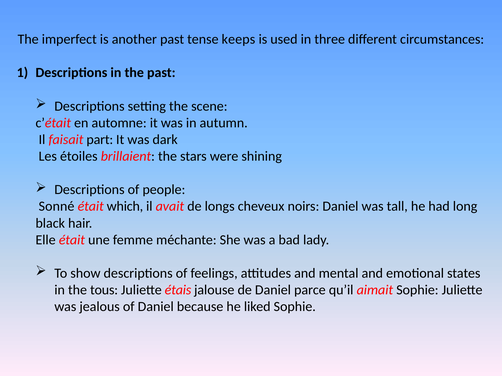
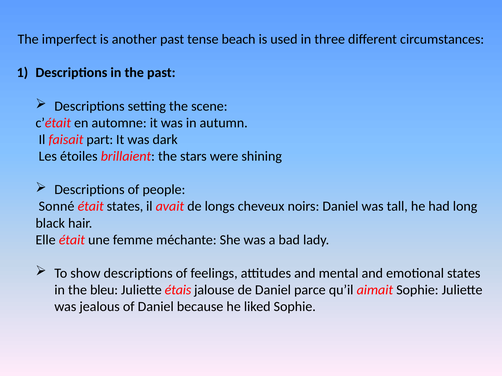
keeps: keeps -> beach
était which: which -> states
tous: tous -> bleu
